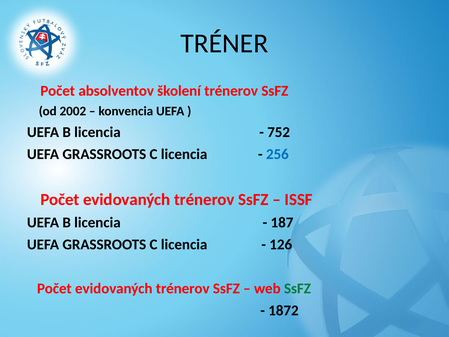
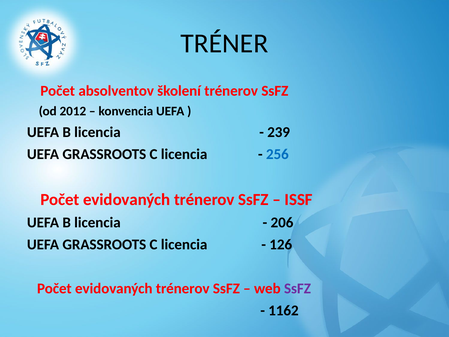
2002: 2002 -> 2012
752: 752 -> 239
187: 187 -> 206
SsFZ at (297, 288) colour: green -> purple
1872: 1872 -> 1162
